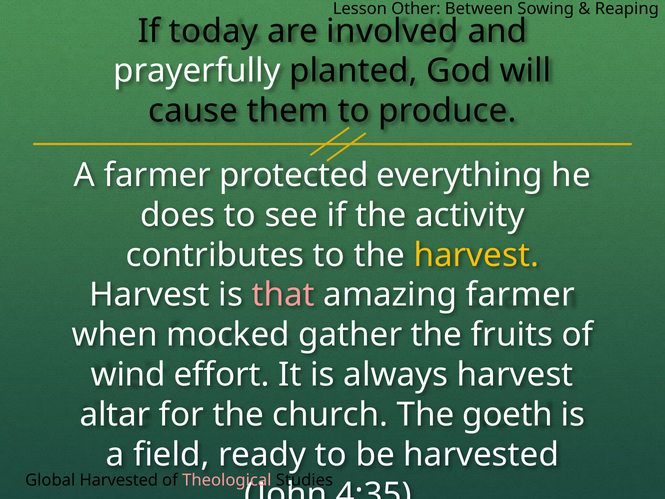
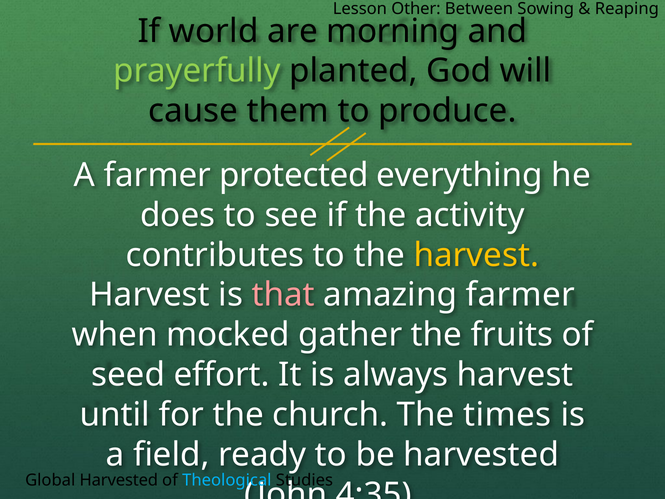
today: today -> world
involved: involved -> morning
prayerfully colour: white -> light green
wind: wind -> seed
altar: altar -> until
goeth: goeth -> times
Theological colour: pink -> light blue
